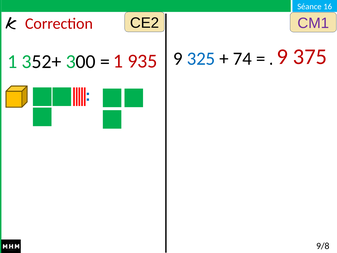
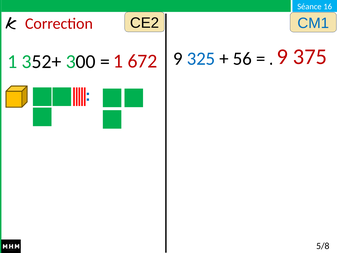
CM1 colour: purple -> blue
74: 74 -> 56
935: 935 -> 672
9/8: 9/8 -> 5/8
